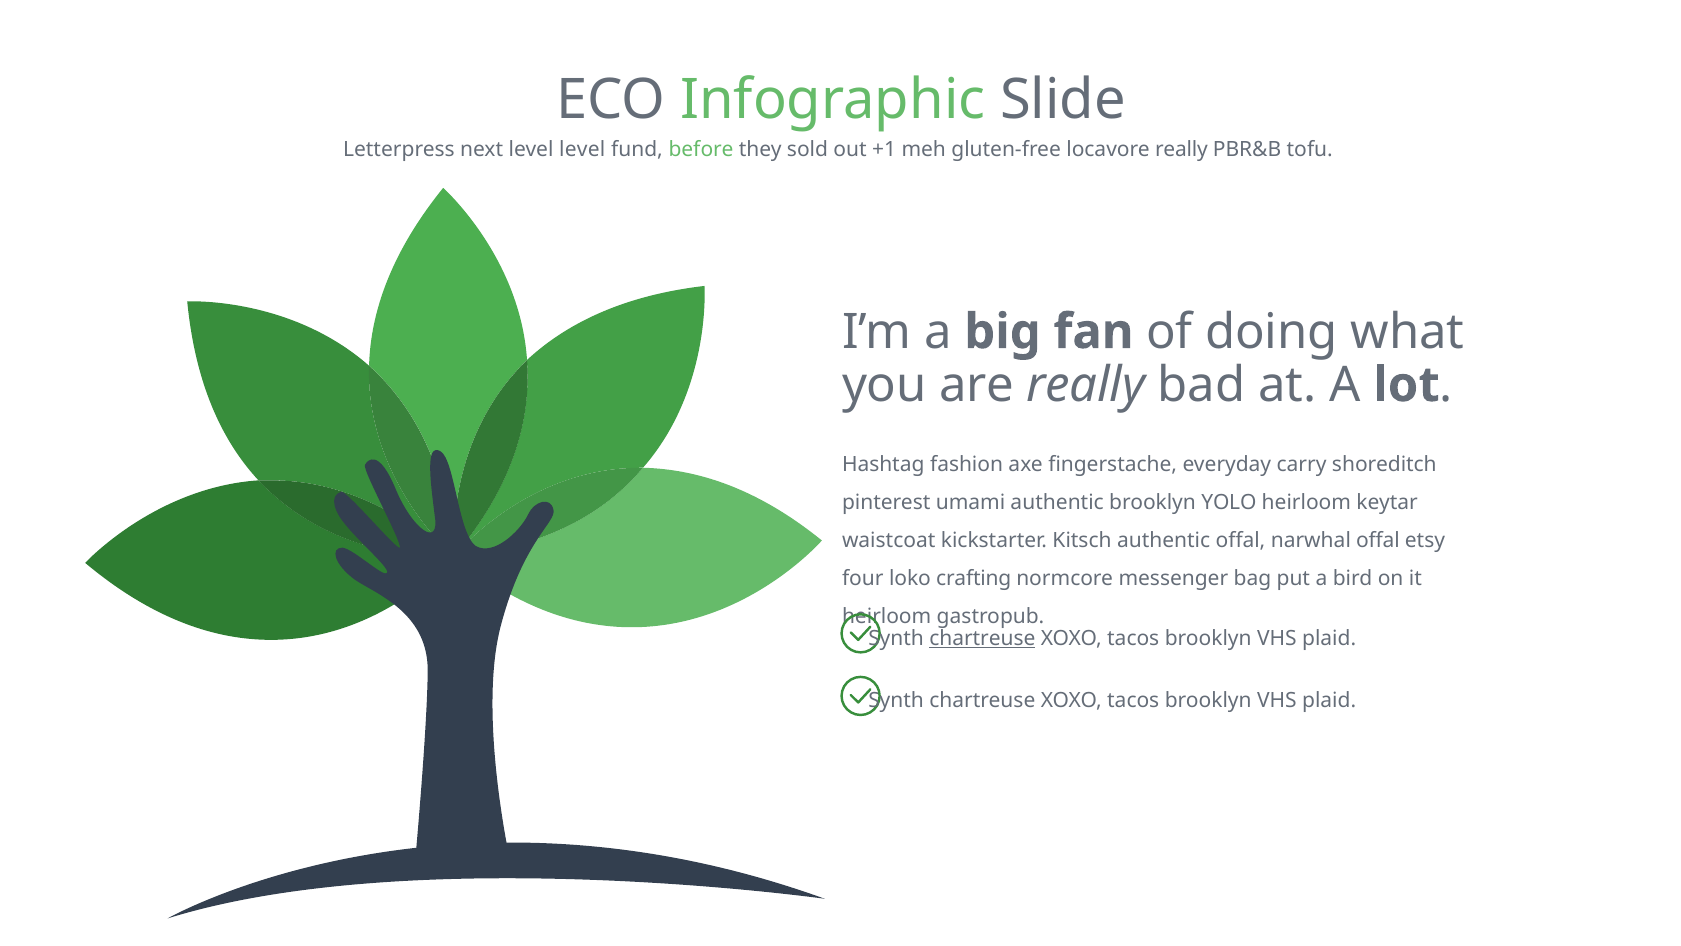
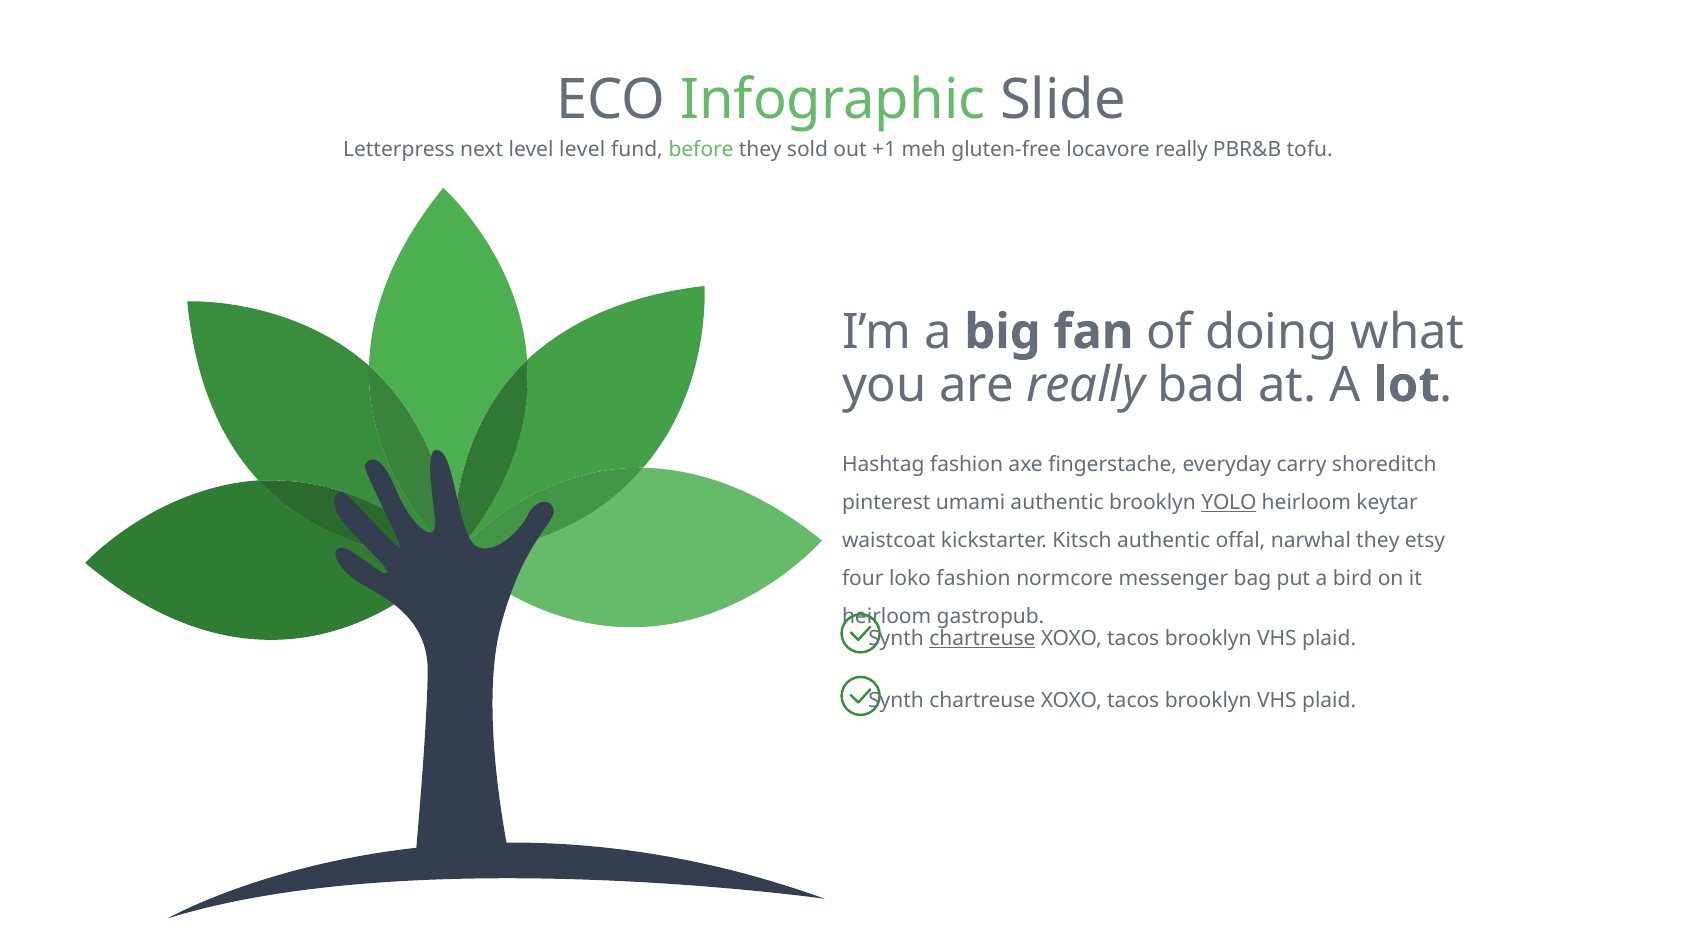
YOLO underline: none -> present
narwhal offal: offal -> they
loko crafting: crafting -> fashion
